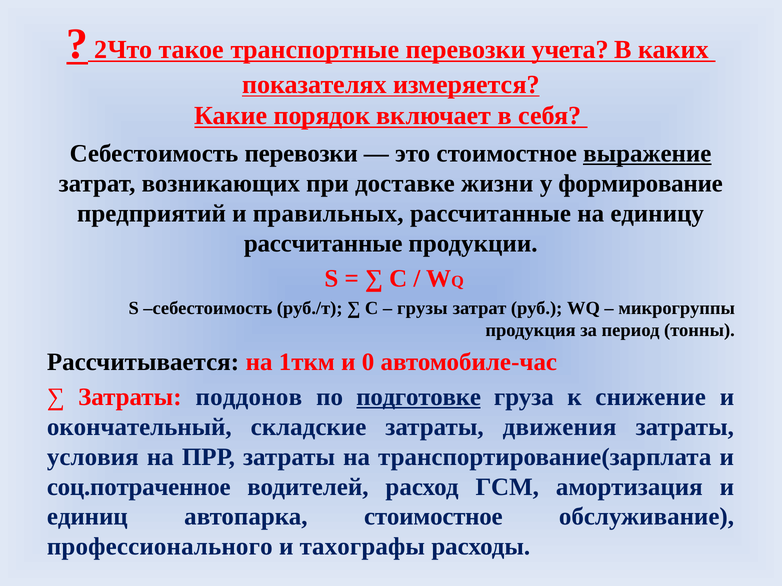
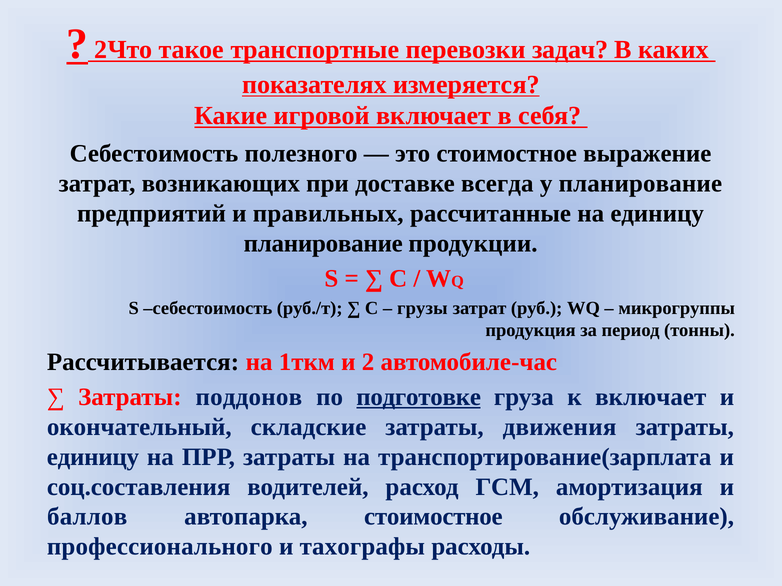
учета: учета -> задач
порядок: порядок -> игровой
Себестоимость перевозки: перевозки -> полезного
выражение underline: present -> none
жизни: жизни -> всегда
у формирование: формирование -> планирование
рассчитанные at (323, 244): рассчитанные -> планирование
0: 0 -> 2
к снижение: снижение -> включает
условия at (93, 457): условия -> единицу
соц.потраченное: соц.потраченное -> соц.составления
единиц: единиц -> баллов
